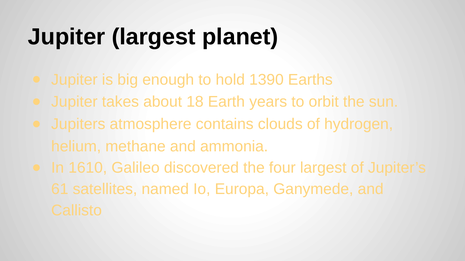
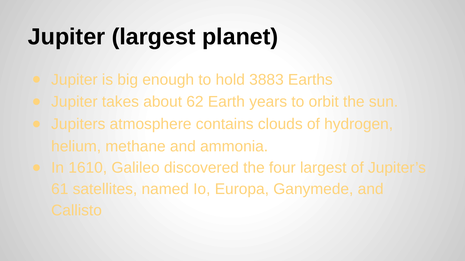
1390: 1390 -> 3883
18: 18 -> 62
